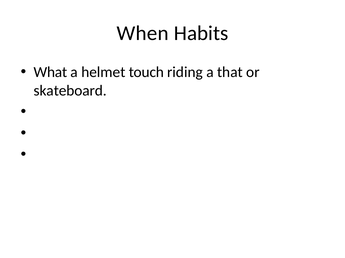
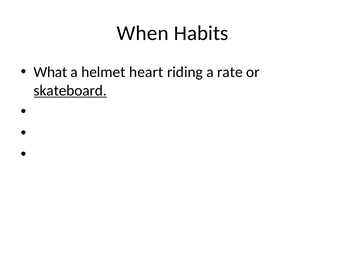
touch: touch -> heart
that: that -> rate
skateboard underline: none -> present
